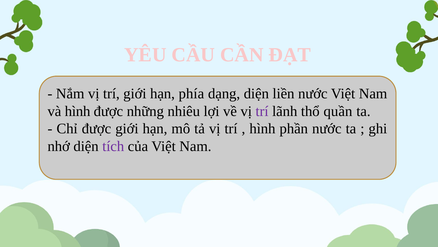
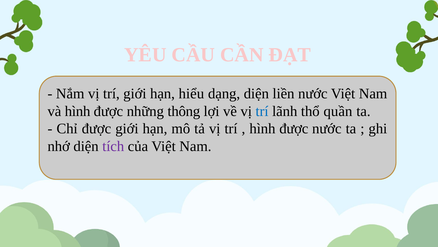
phía: phía -> hiểu
nhiêu: nhiêu -> thông
trí at (262, 111) colour: purple -> blue
phần at (294, 129): phần -> được
